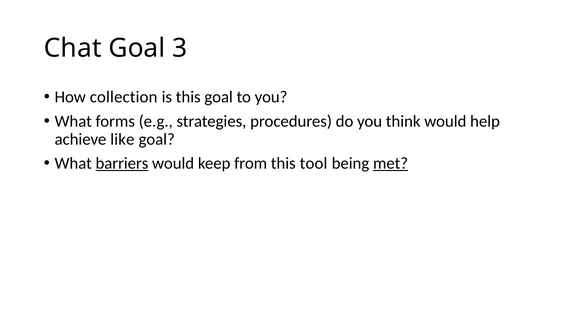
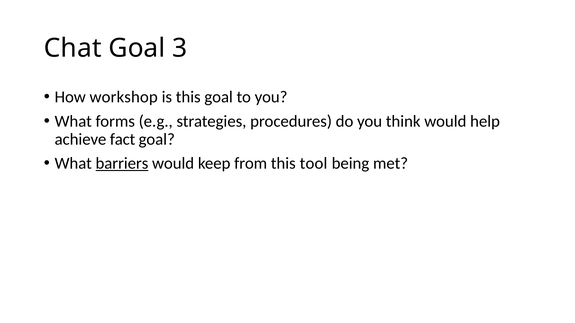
collection: collection -> workshop
like: like -> fact
met underline: present -> none
